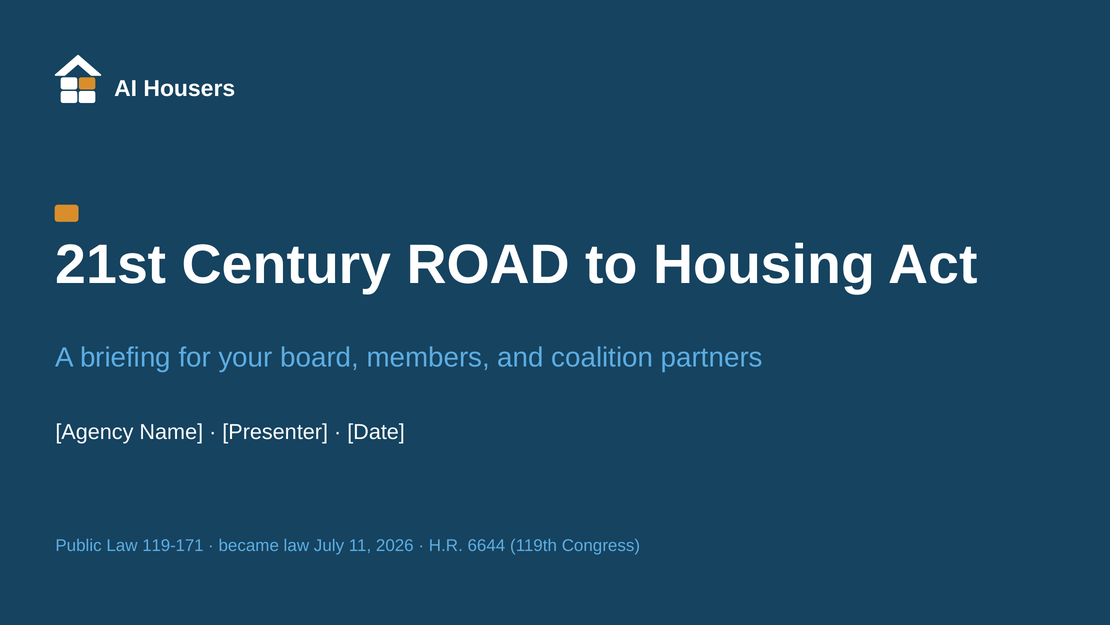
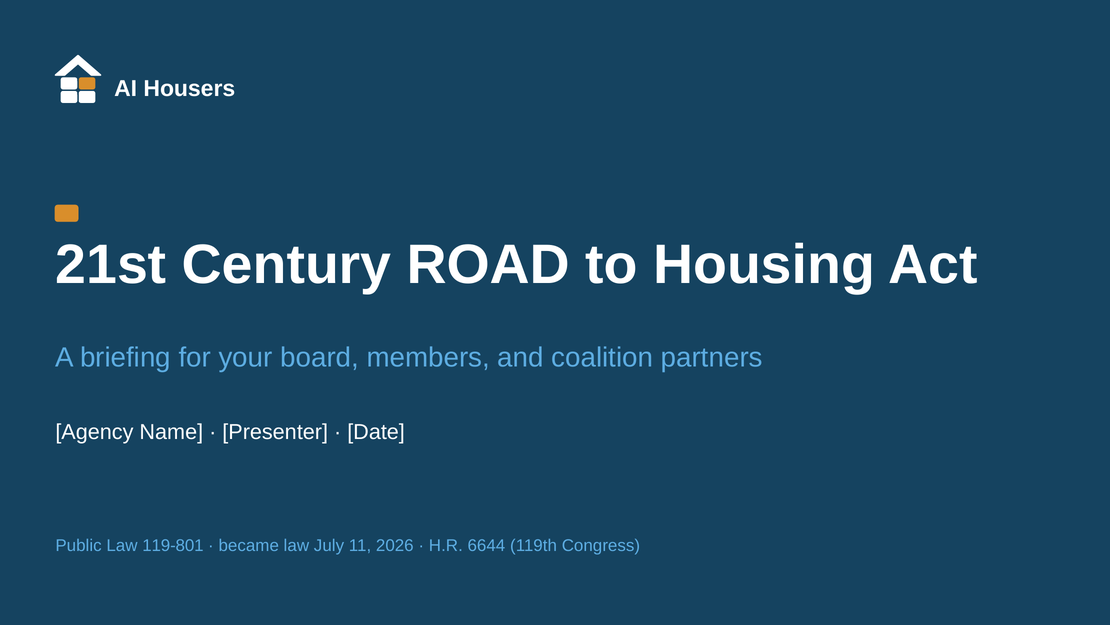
119-171: 119-171 -> 119-801
